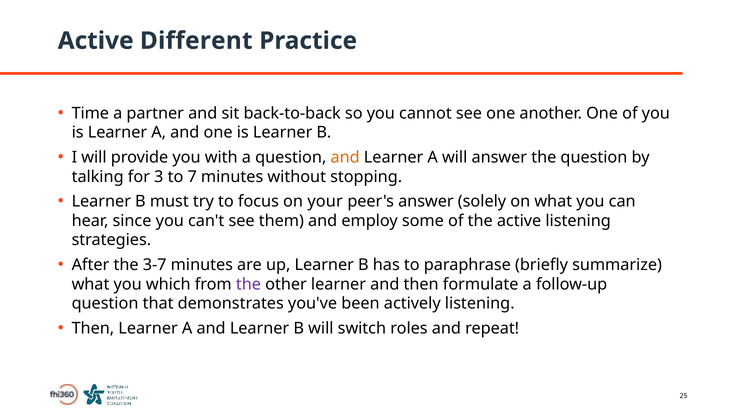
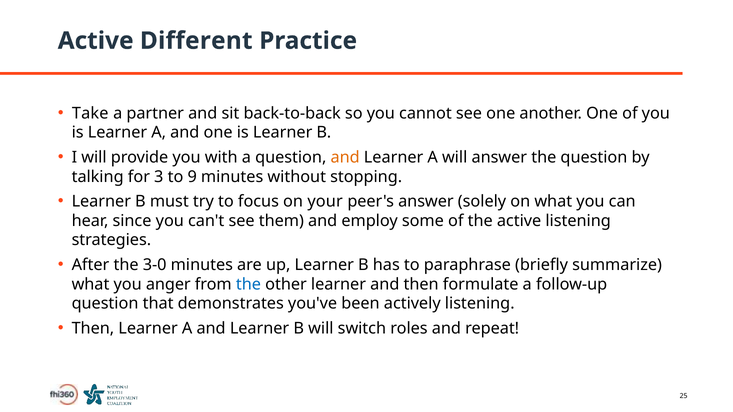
Time: Time -> Take
7: 7 -> 9
3-7: 3-7 -> 3-0
which: which -> anger
the at (248, 284) colour: purple -> blue
